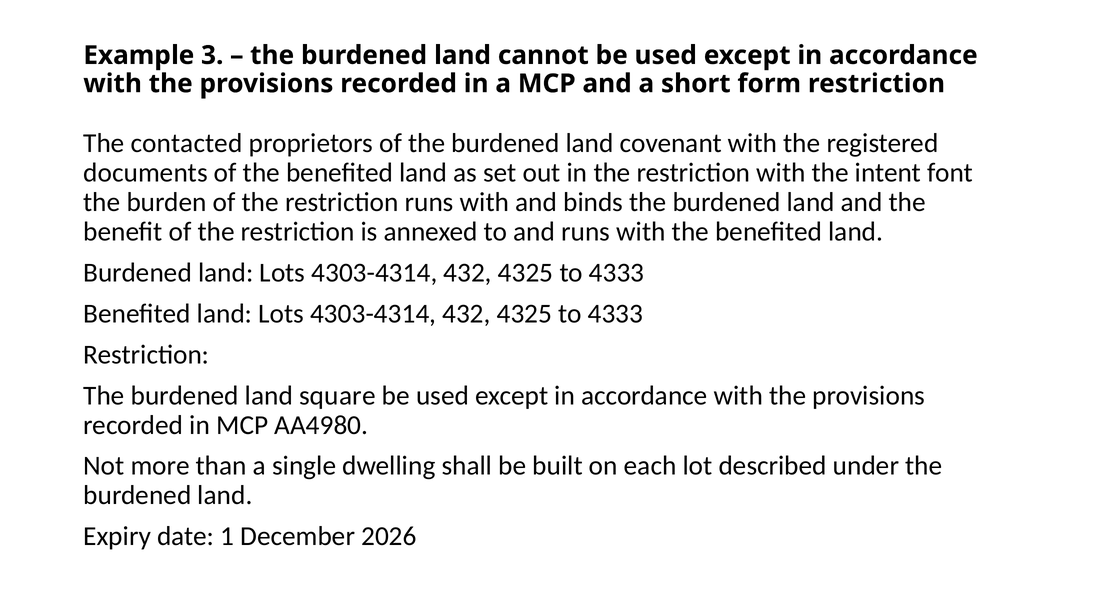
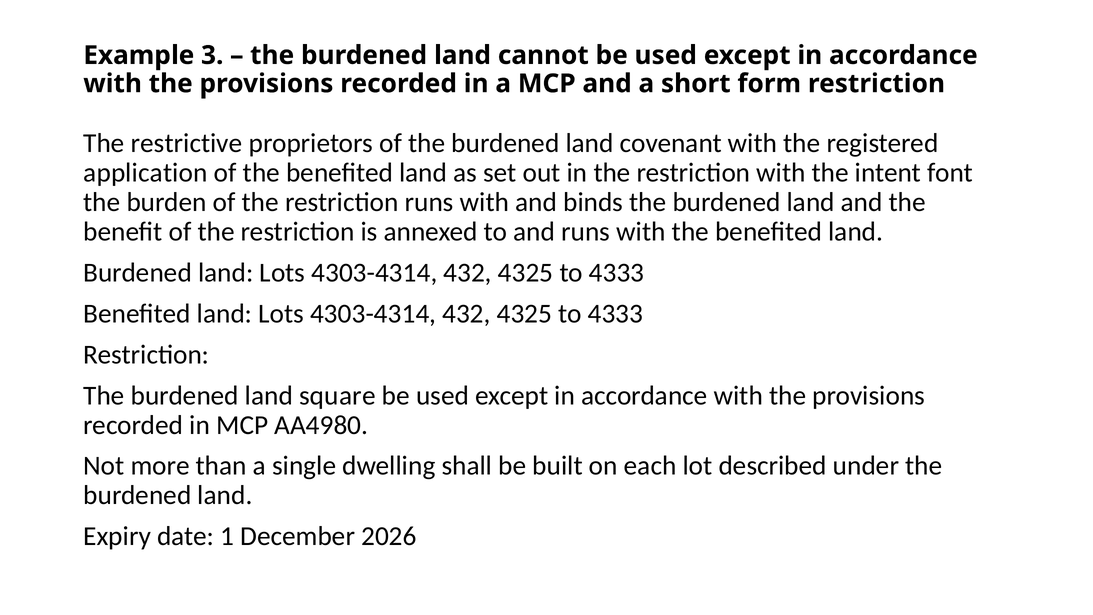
contacted: contacted -> restrictive
documents: documents -> application
